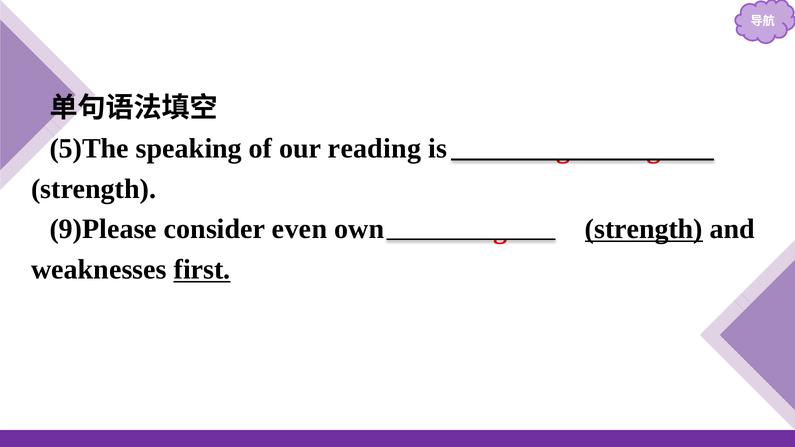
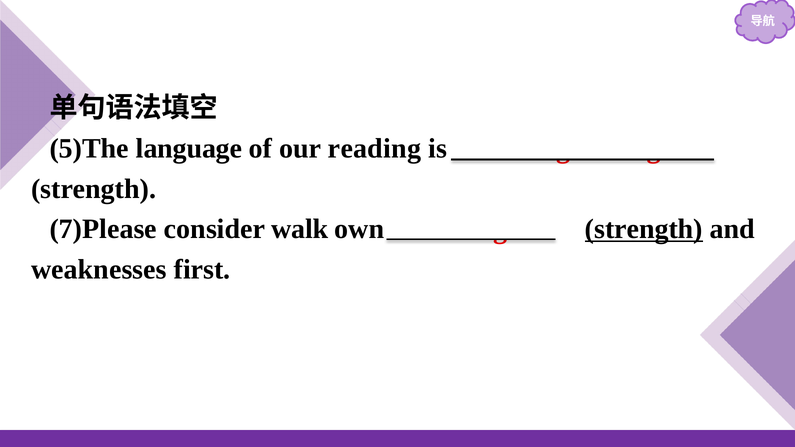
speaking: speaking -> language
9)Please: 9)Please -> 7)Please
even: even -> walk
first underline: present -> none
